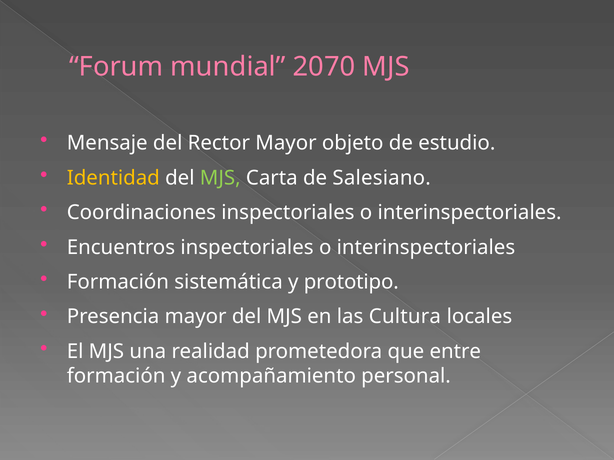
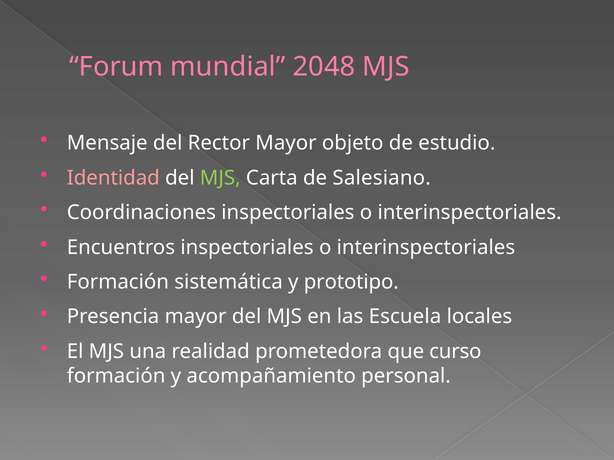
2070: 2070 -> 2048
Identidad colour: yellow -> pink
Cultura: Cultura -> Escuela
entre: entre -> curso
